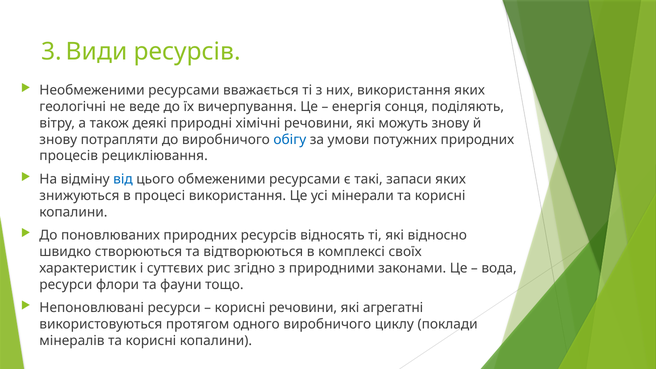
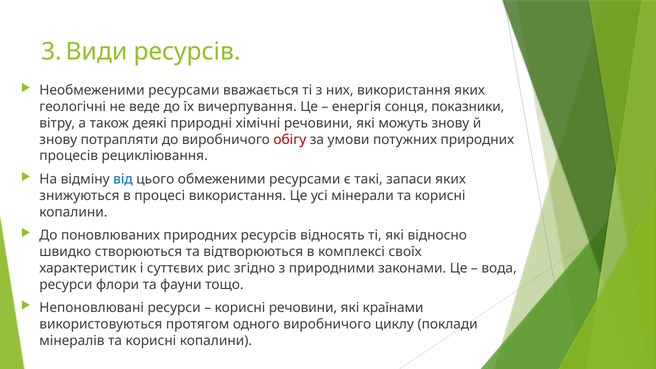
поділяють: поділяють -> показники
обігу colour: blue -> red
агрегатні: агрегатні -> країнами
